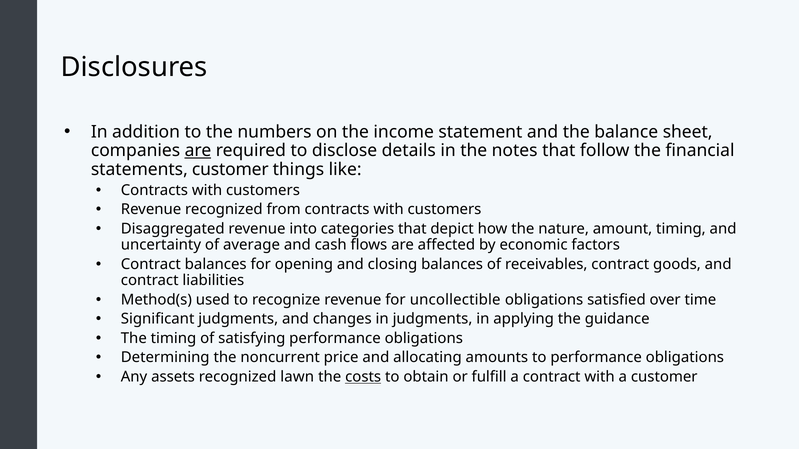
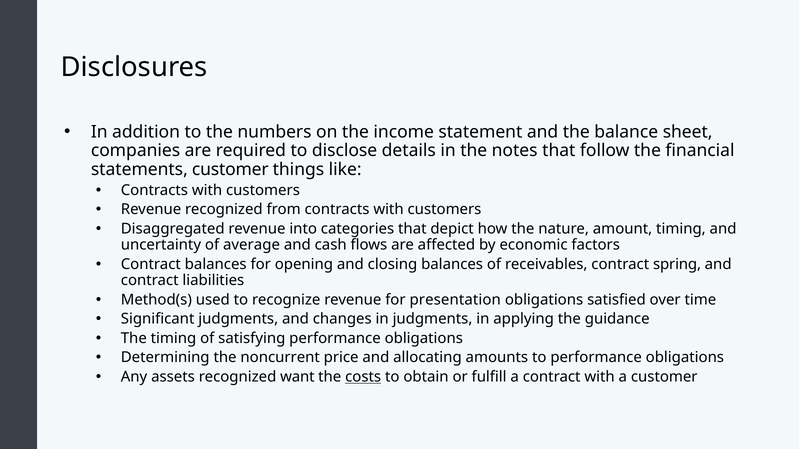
are at (198, 151) underline: present -> none
goods: goods -> spring
uncollectible: uncollectible -> presentation
lawn: lawn -> want
